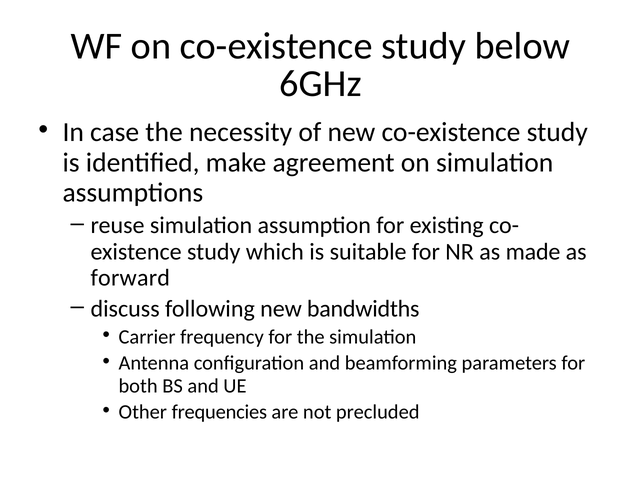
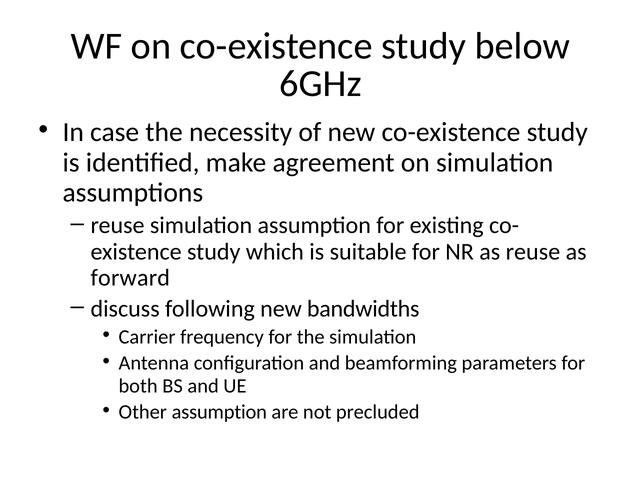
as made: made -> reuse
Other frequencies: frequencies -> assumption
